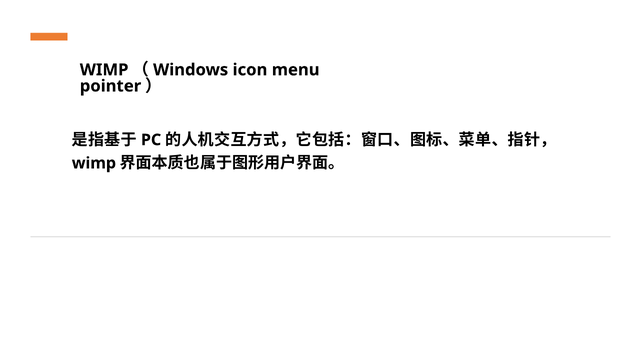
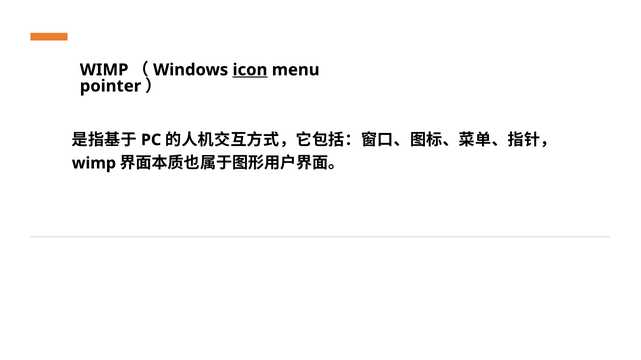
icon underline: none -> present
